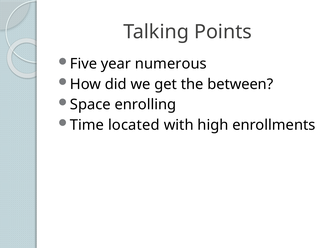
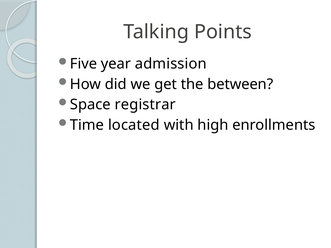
numerous: numerous -> admission
enrolling: enrolling -> registrar
